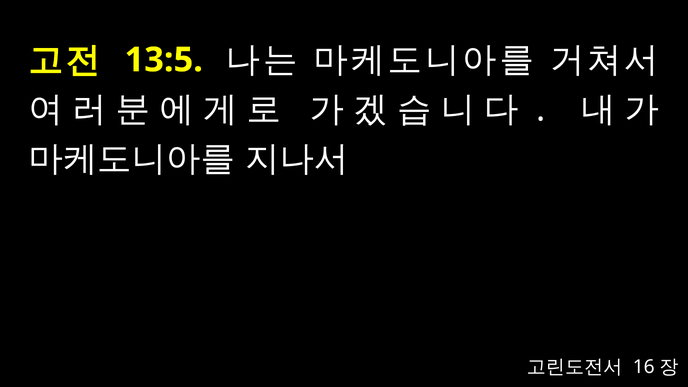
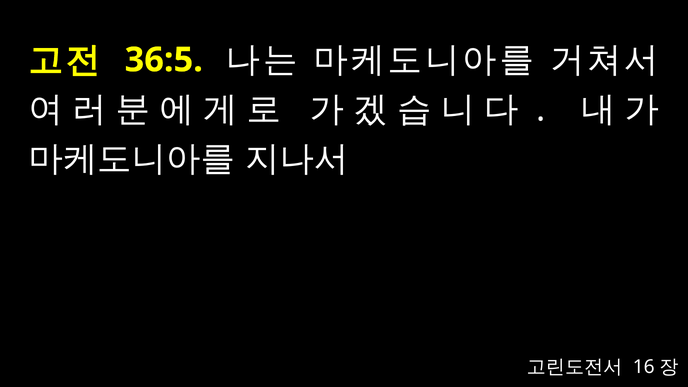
13:5: 13:5 -> 36:5
